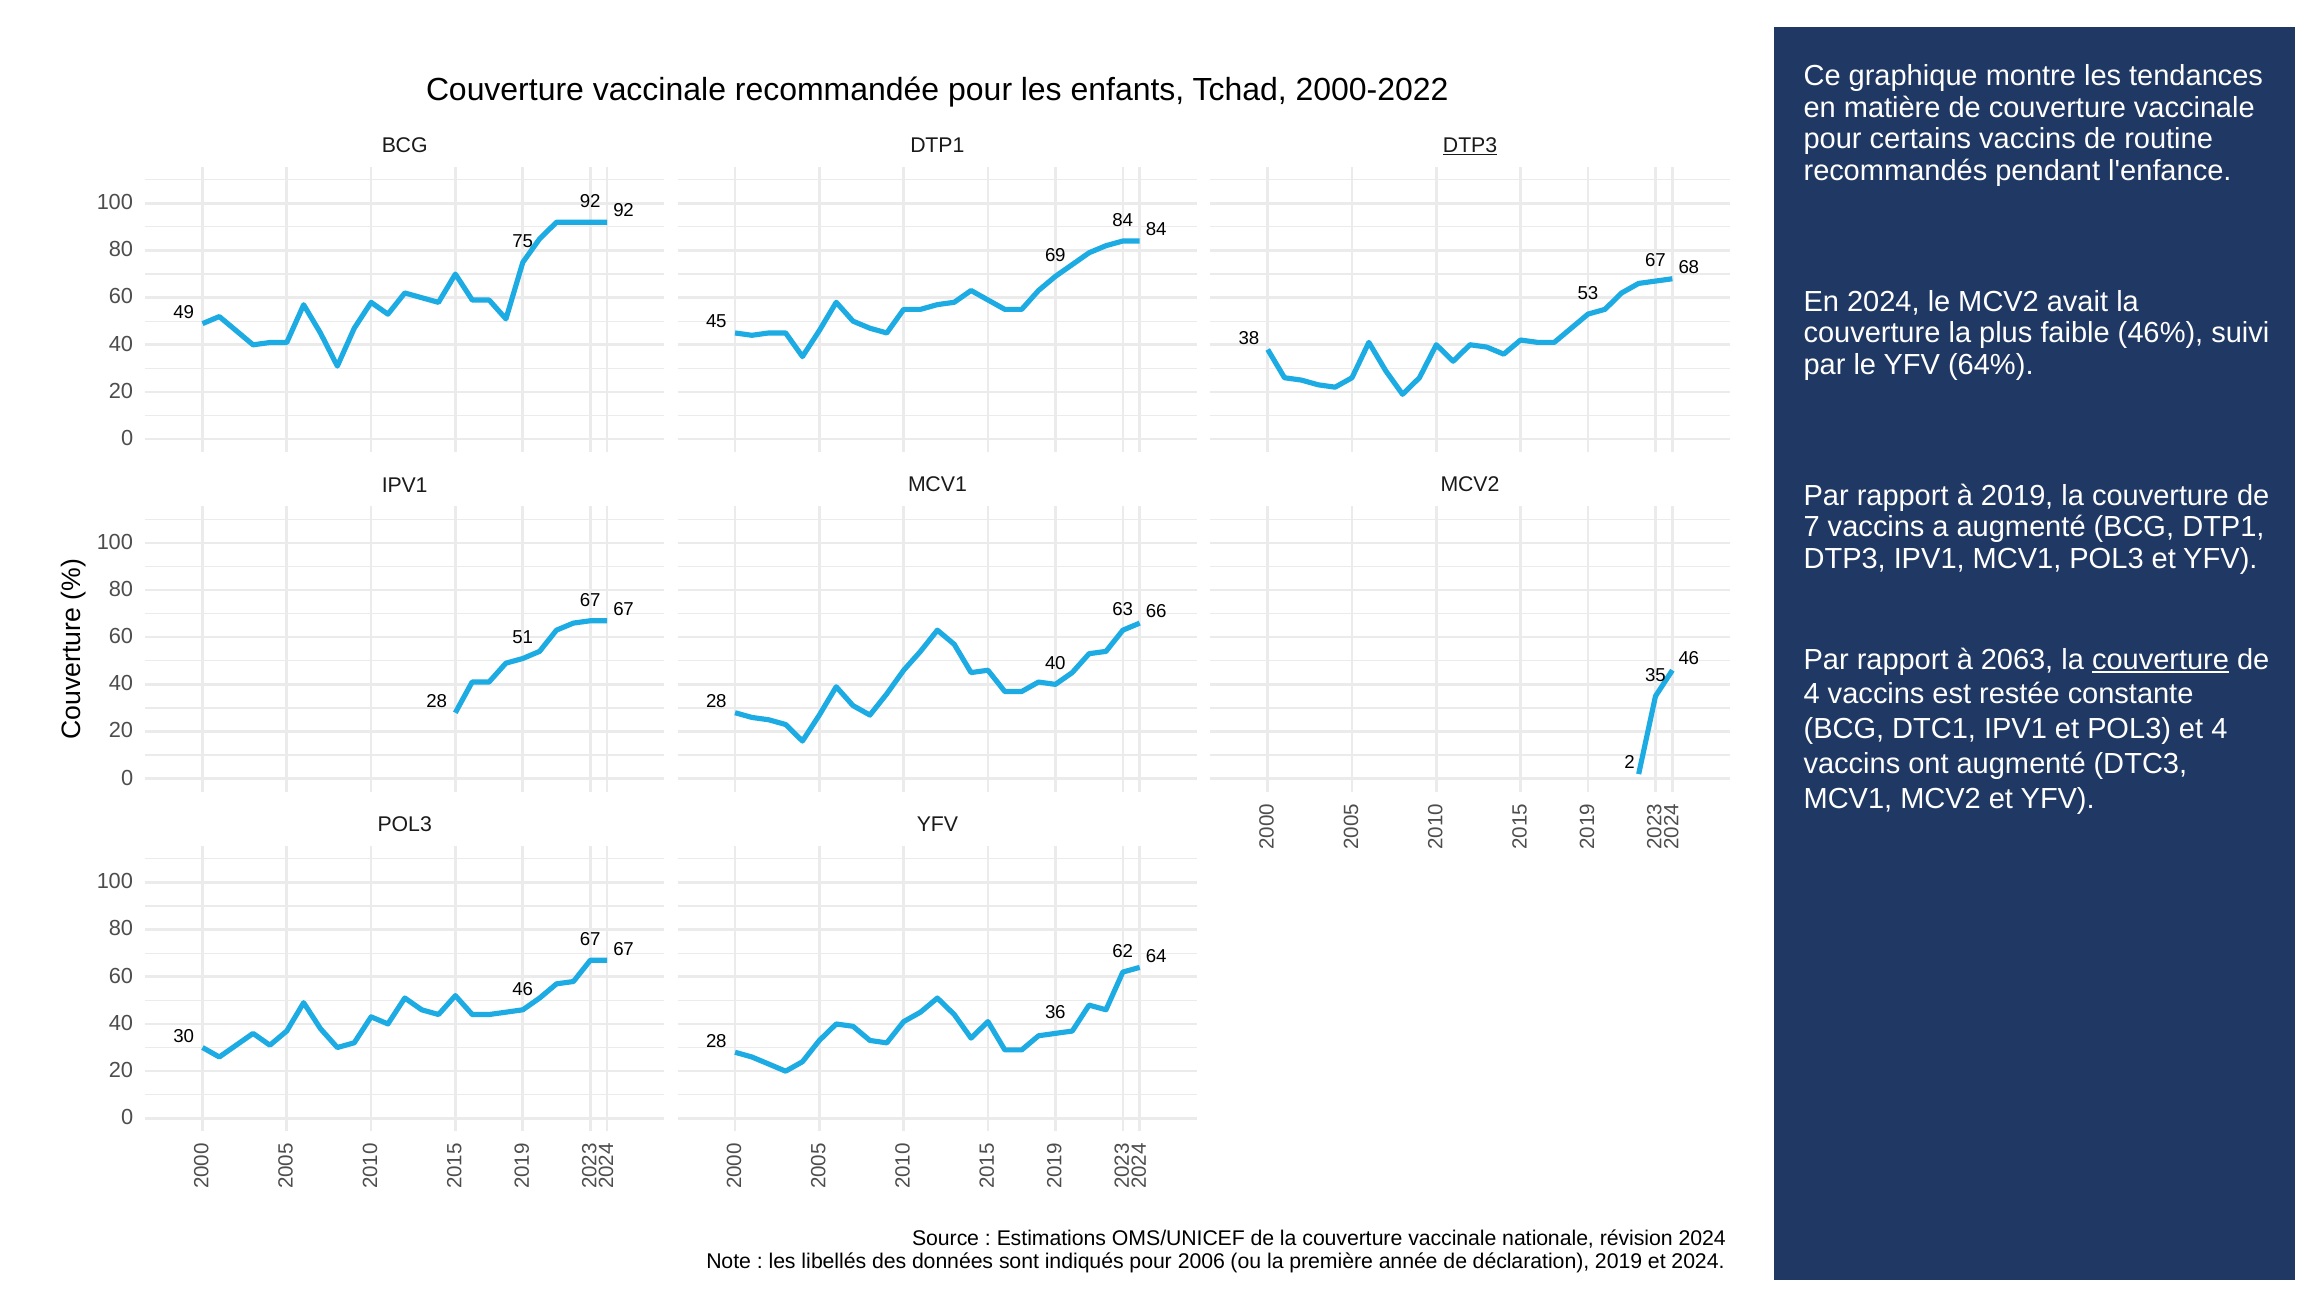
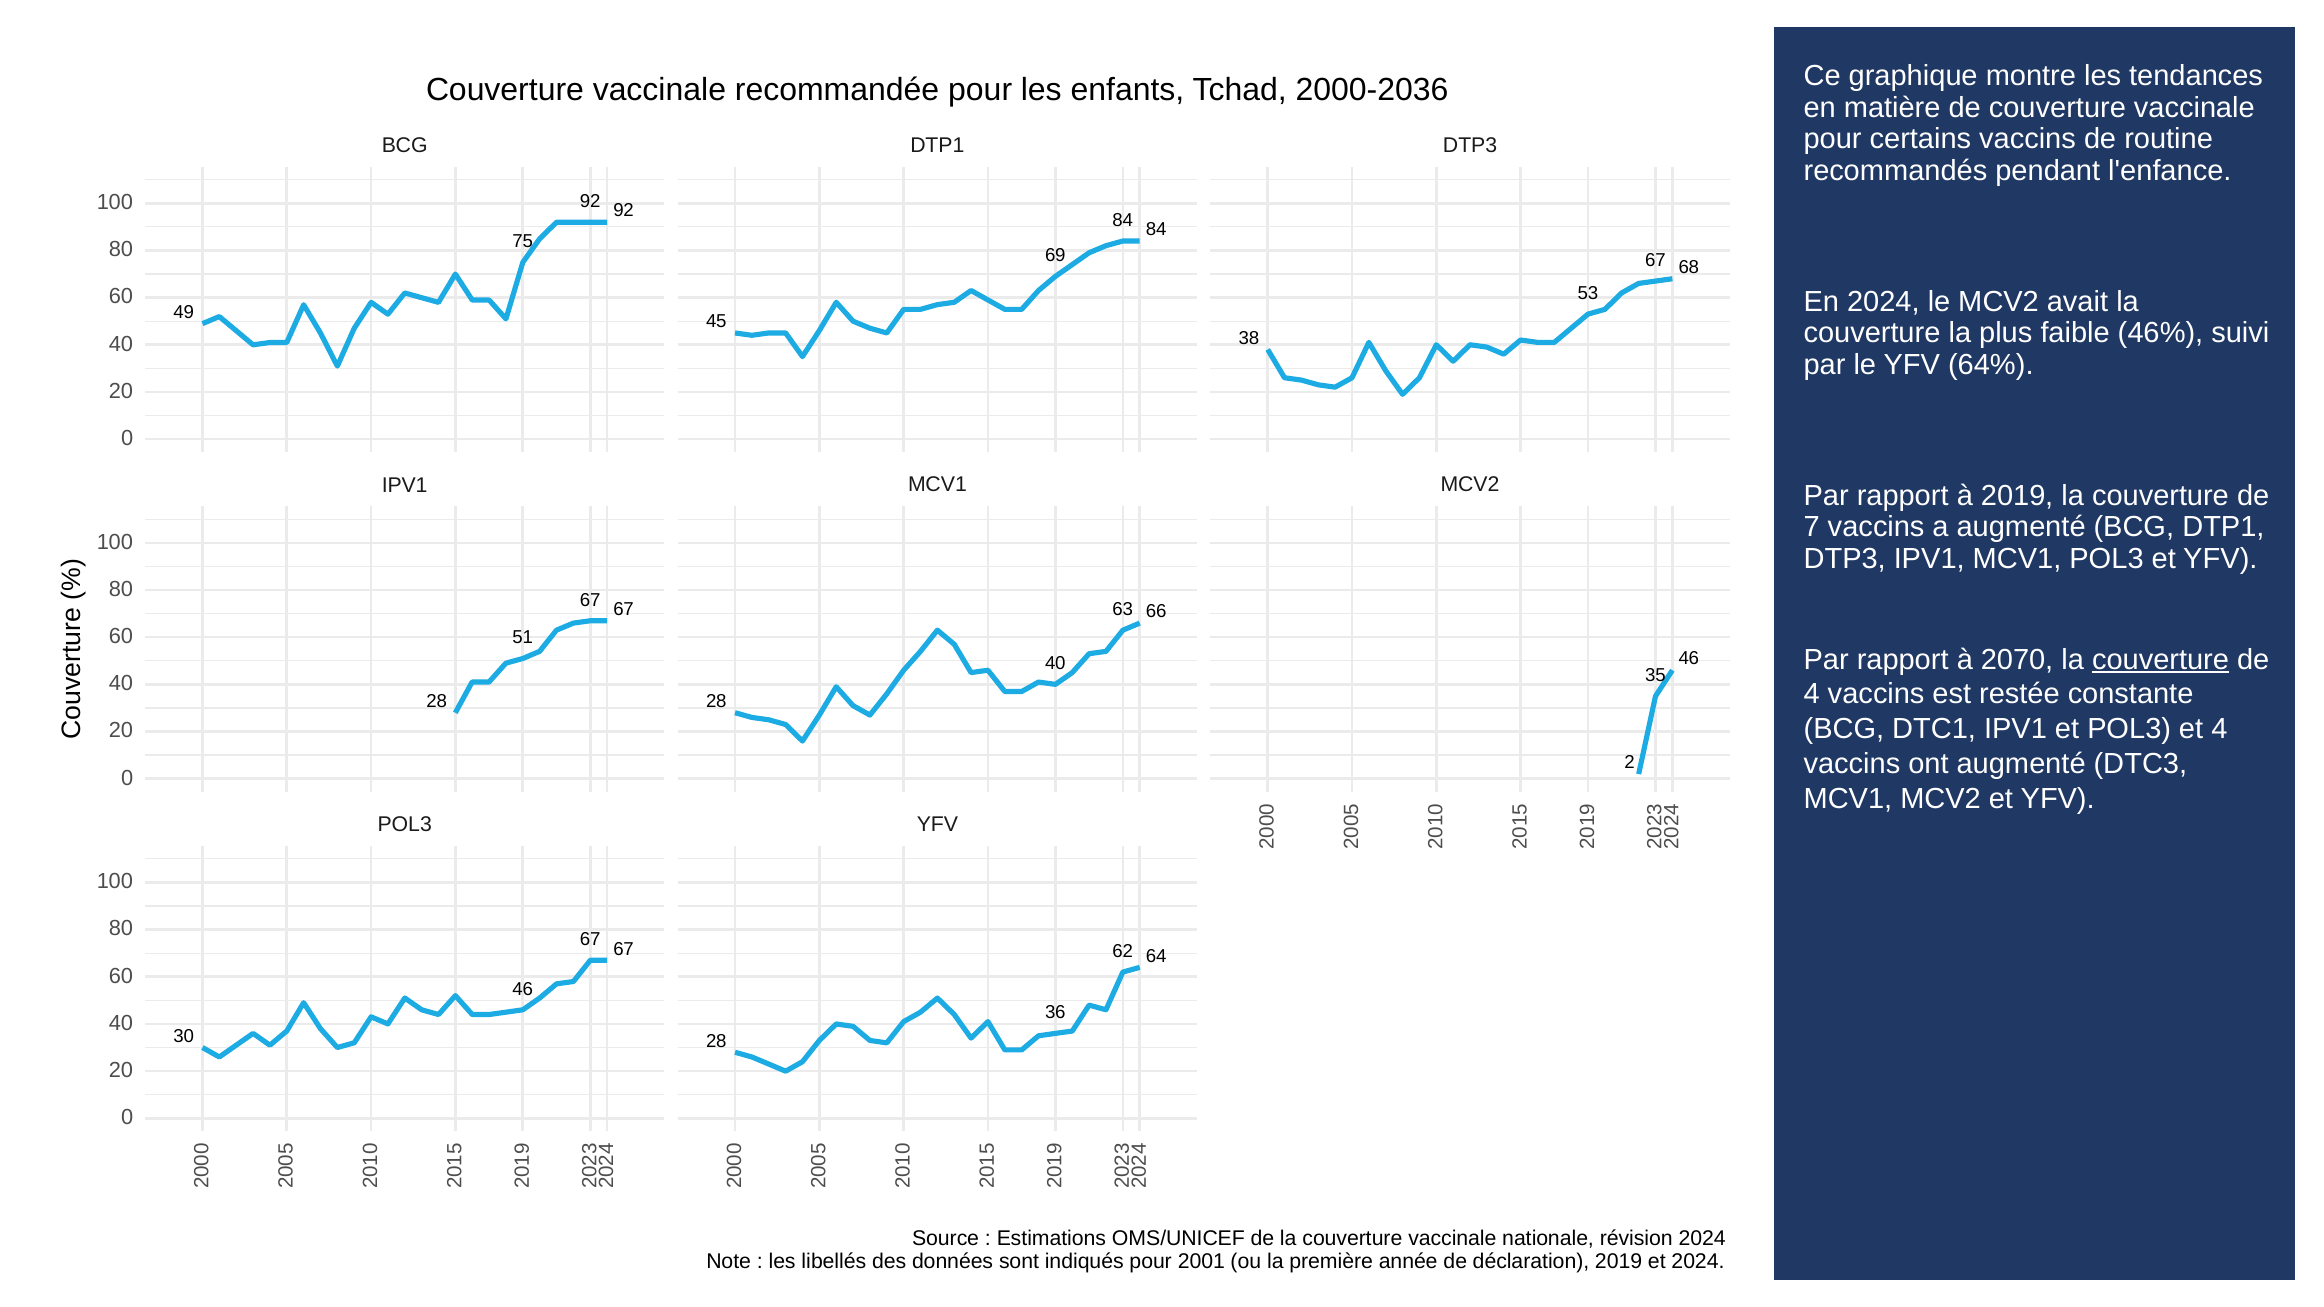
2000-2022: 2000-2022 -> 2000-2036
DTP3 at (1470, 145) underline: present -> none
2063: 2063 -> 2070
2006: 2006 -> 2001
